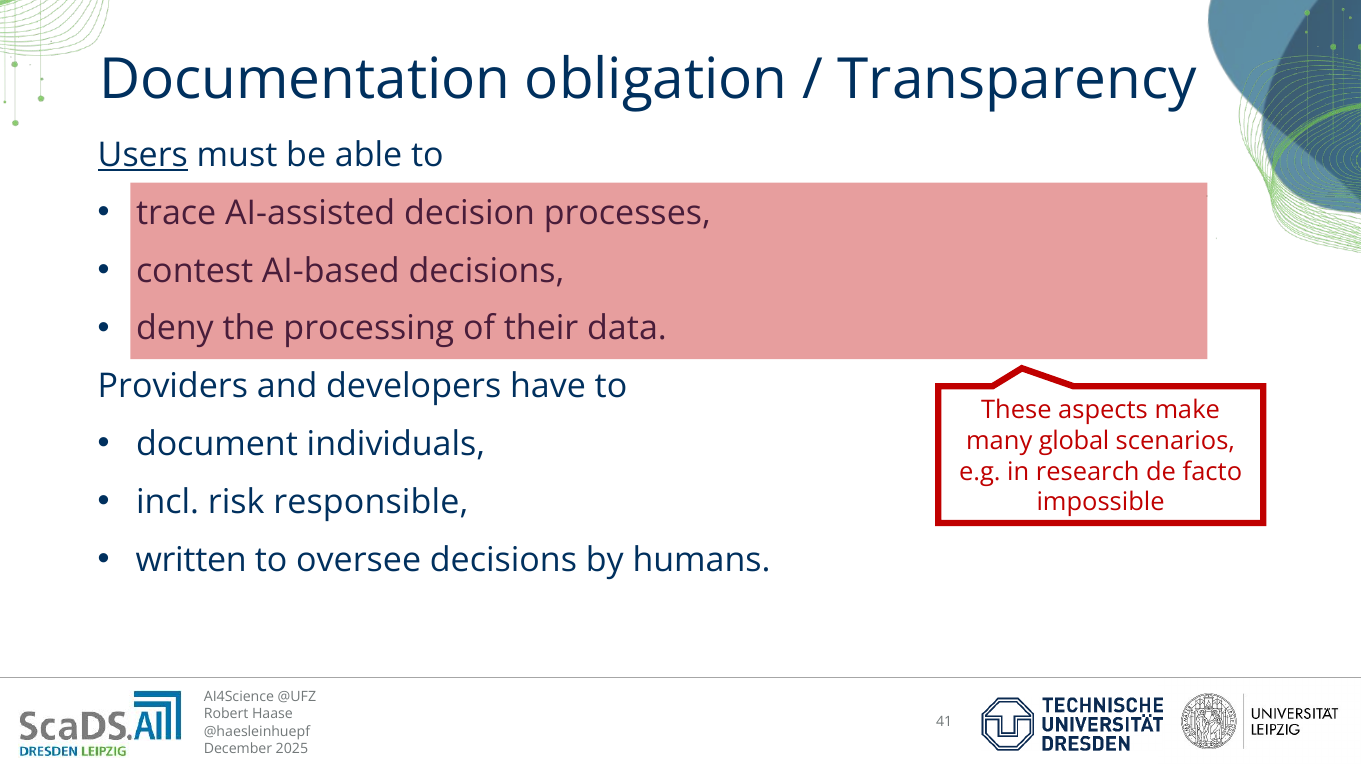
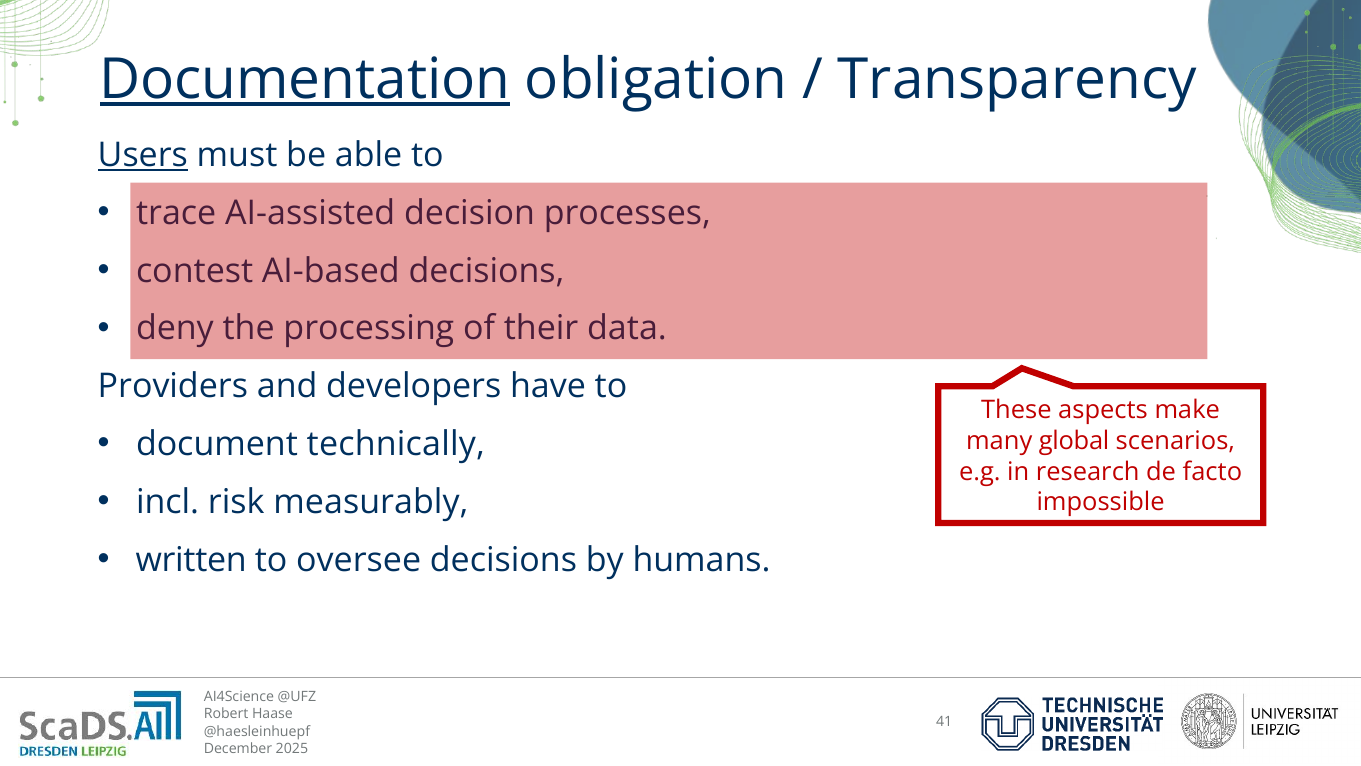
Documentation underline: none -> present
individuals: individuals -> technically
responsible: responsible -> measurably
